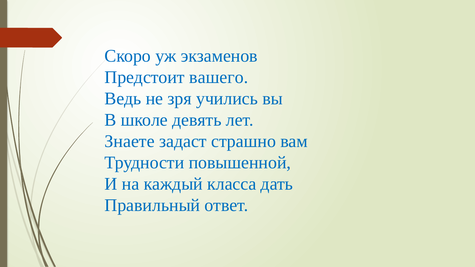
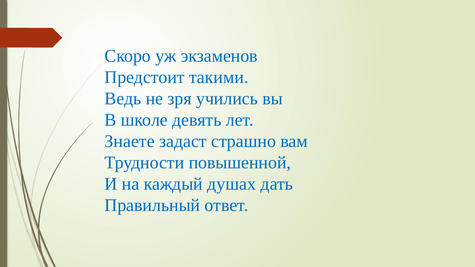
вашего: вашего -> такими
класса: класса -> душах
